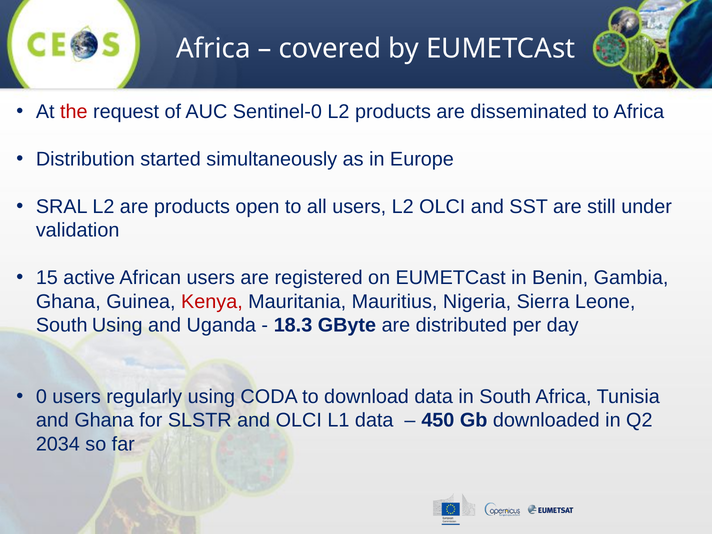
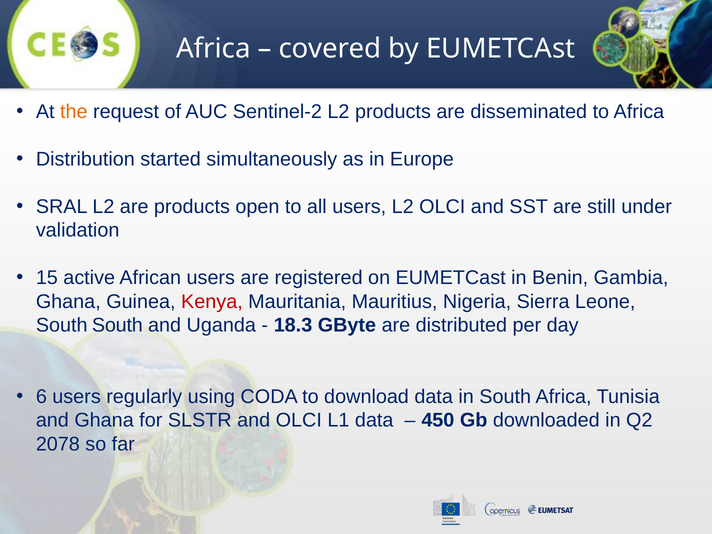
the colour: red -> orange
Sentinel-0: Sentinel-0 -> Sentinel-2
South Using: Using -> South
0: 0 -> 6
2034: 2034 -> 2078
